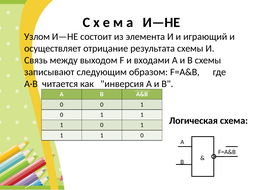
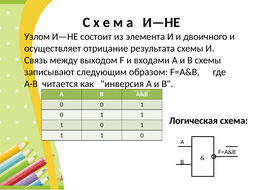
играющий: играющий -> двоичного
